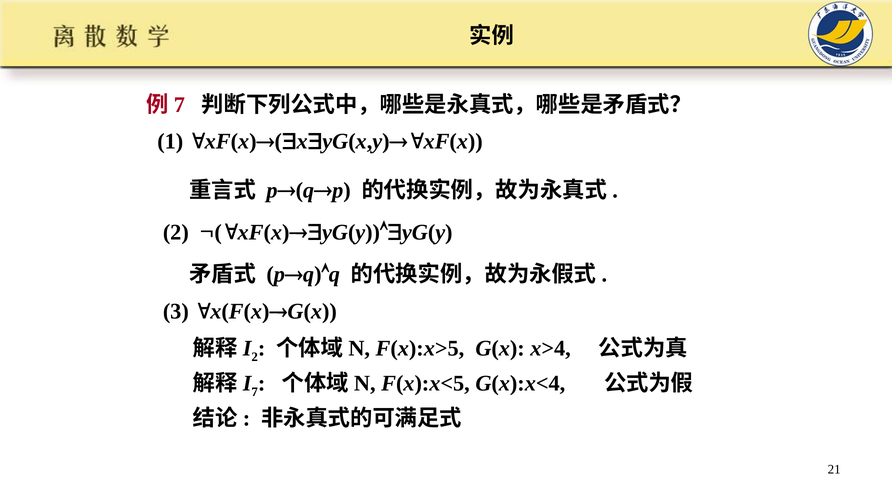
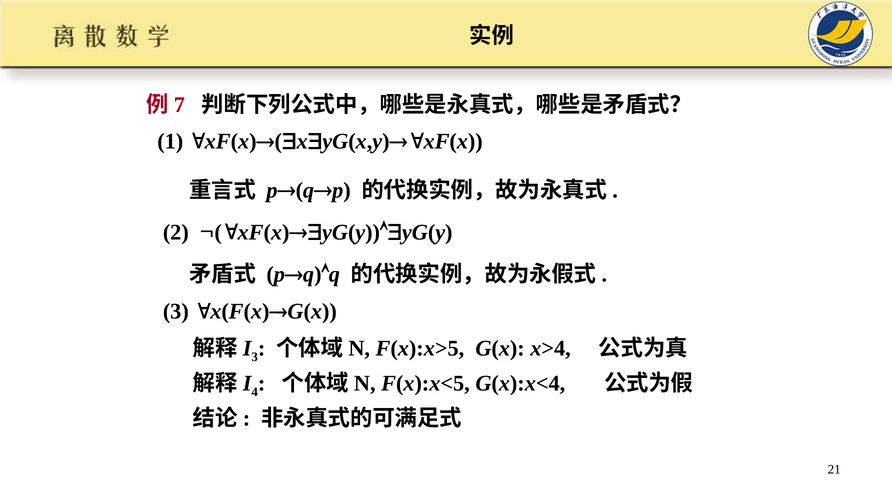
2 at (255, 357): 2 -> 3
7: 7 -> 4
